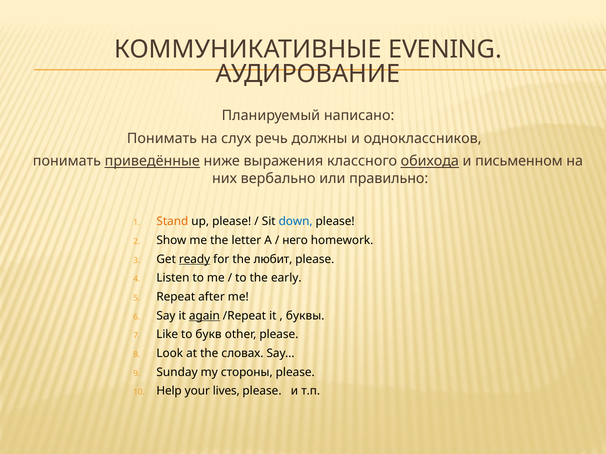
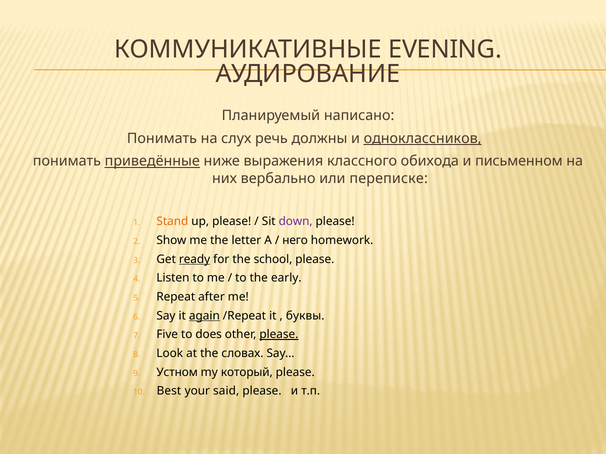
одноклассников underline: none -> present
обихода underline: present -> none
правильно: правильно -> переписке
down colour: blue -> purple
любит: любит -> school
Like: Like -> Five
букв: букв -> does
please at (279, 335) underline: none -> present
Sunday: Sunday -> Устном
стороны: стороны -> который
Help: Help -> Best
lives: lives -> said
